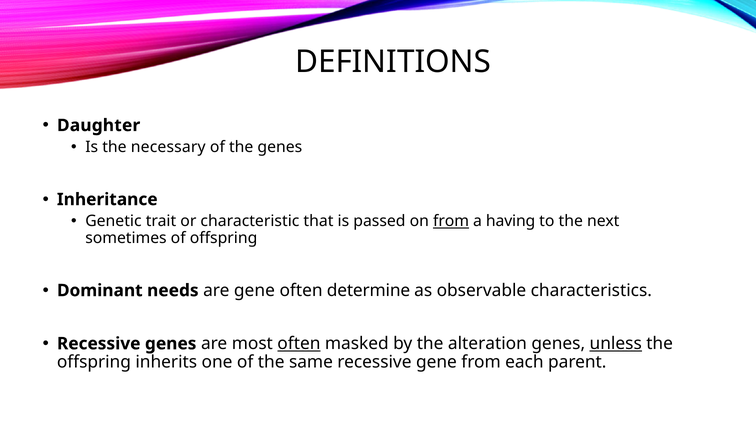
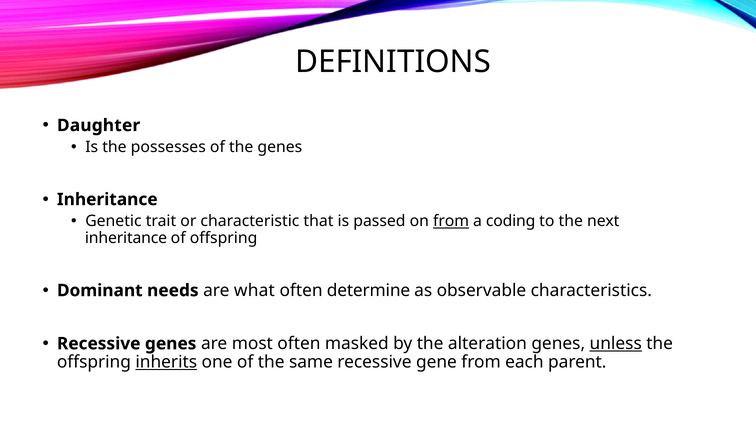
necessary: necessary -> possesses
having: having -> coding
sometimes at (126, 238): sometimes -> inheritance
are gene: gene -> what
often at (299, 344) underline: present -> none
inherits underline: none -> present
